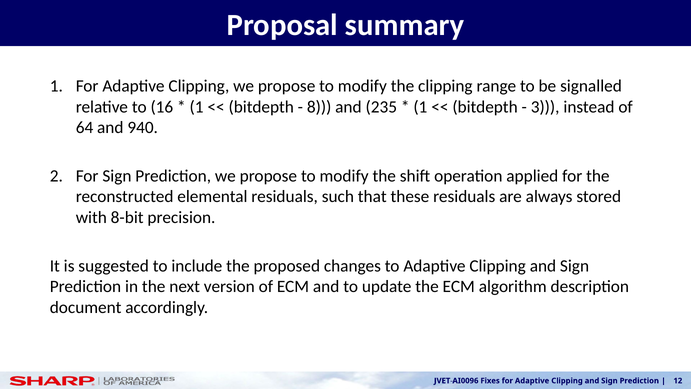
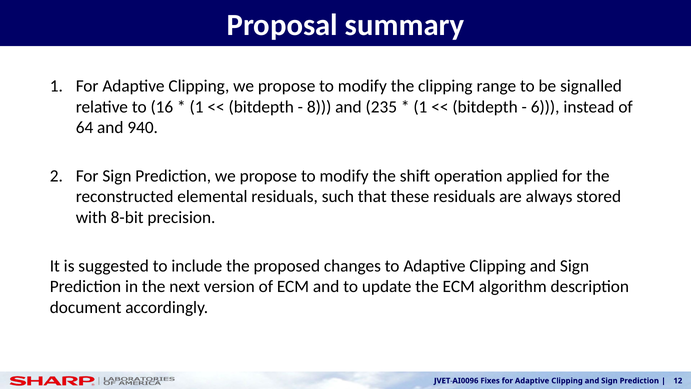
3: 3 -> 6
